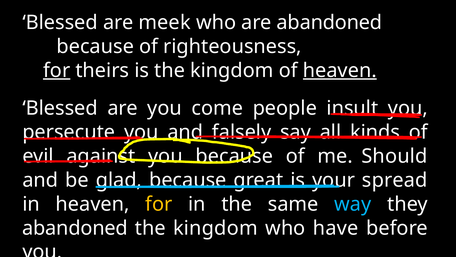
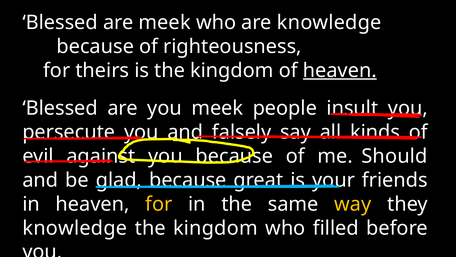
are abandoned: abandoned -> knowledge
for at (57, 70) underline: present -> none
you come: come -> meek
spread: spread -> friends
way colour: light blue -> yellow
abandoned at (75, 228): abandoned -> knowledge
have: have -> filled
